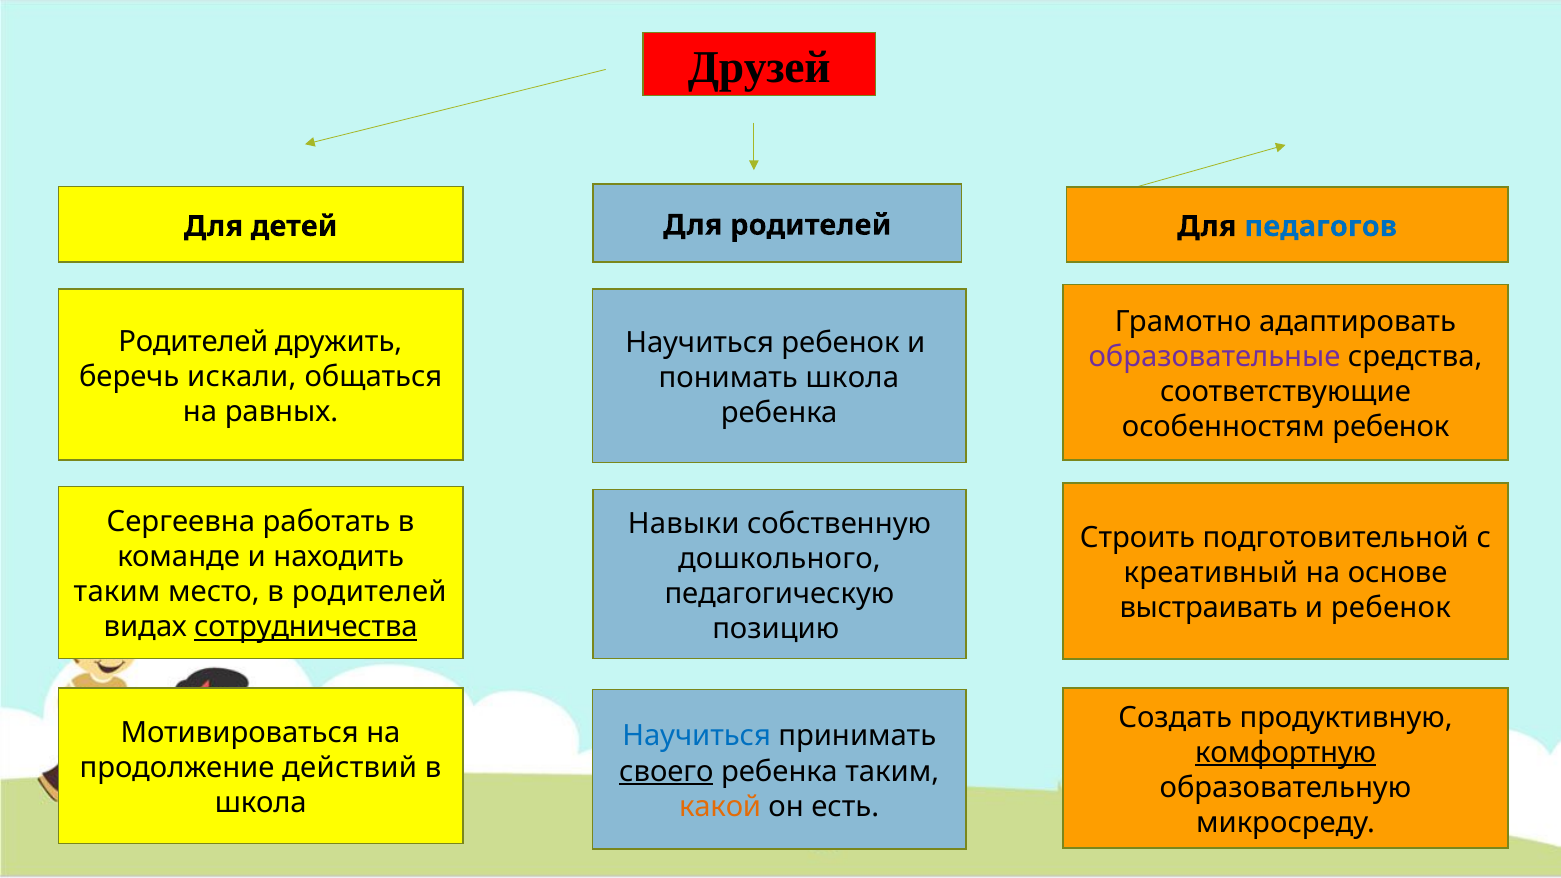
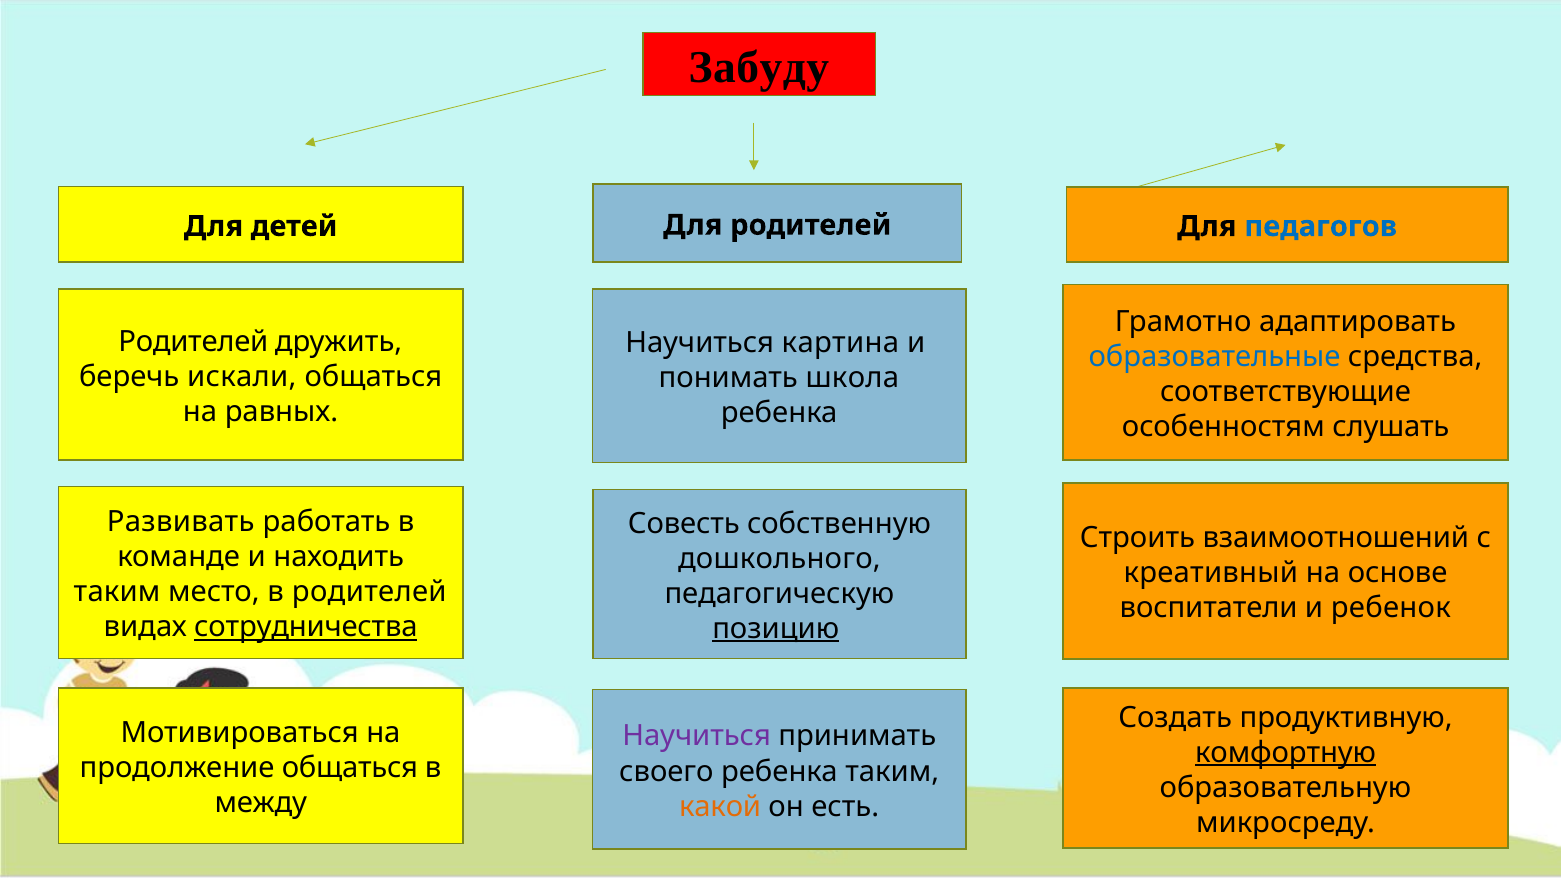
Друзей: Друзей -> Забуду
Научиться ребенок: ребенок -> картина
образовательные colour: purple -> blue
особенностям ребенок: ребенок -> слушать
Сергеевна: Сергеевна -> Развивать
Навыки: Навыки -> Совесть
подготовительной: подготовительной -> взаимоотношений
выстраивать: выстраивать -> воспитатели
позицию underline: none -> present
Научиться at (697, 736) colour: blue -> purple
продолжение действий: действий -> общаться
своего underline: present -> none
школа at (261, 803): школа -> между
